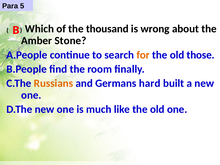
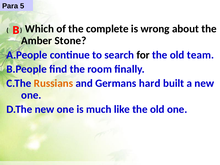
thousand: thousand -> complete
for colour: orange -> black
those: those -> team
